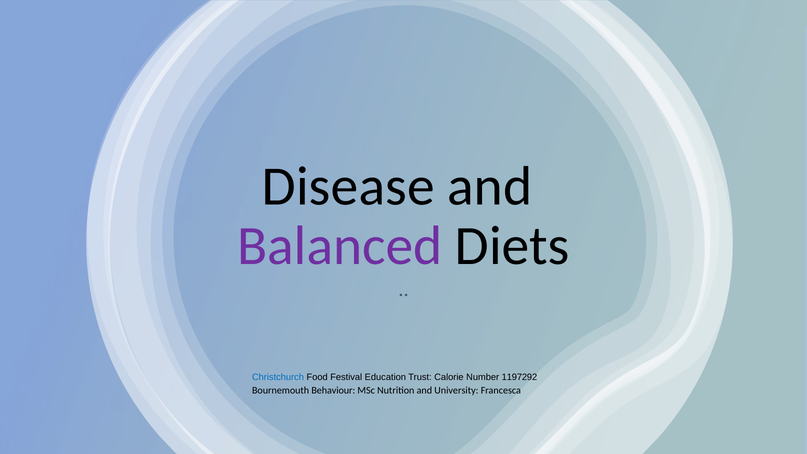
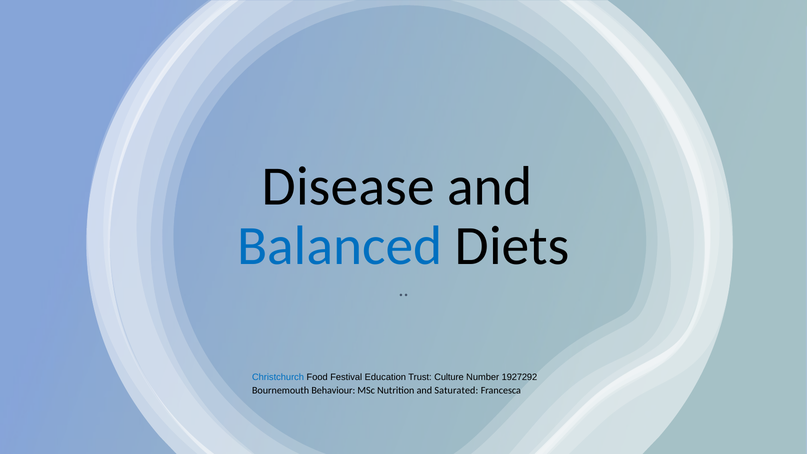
Balanced colour: purple -> blue
Calorie: Calorie -> Culture
1197292: 1197292 -> 1927292
University: University -> Saturated
